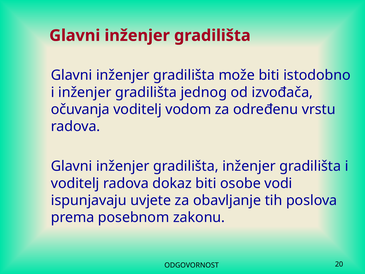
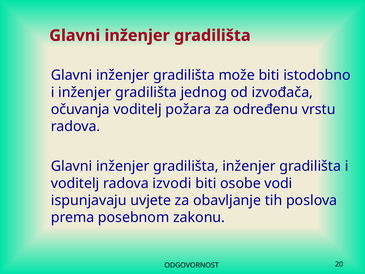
vodom: vodom -> požara
dokaz: dokaz -> izvodi
